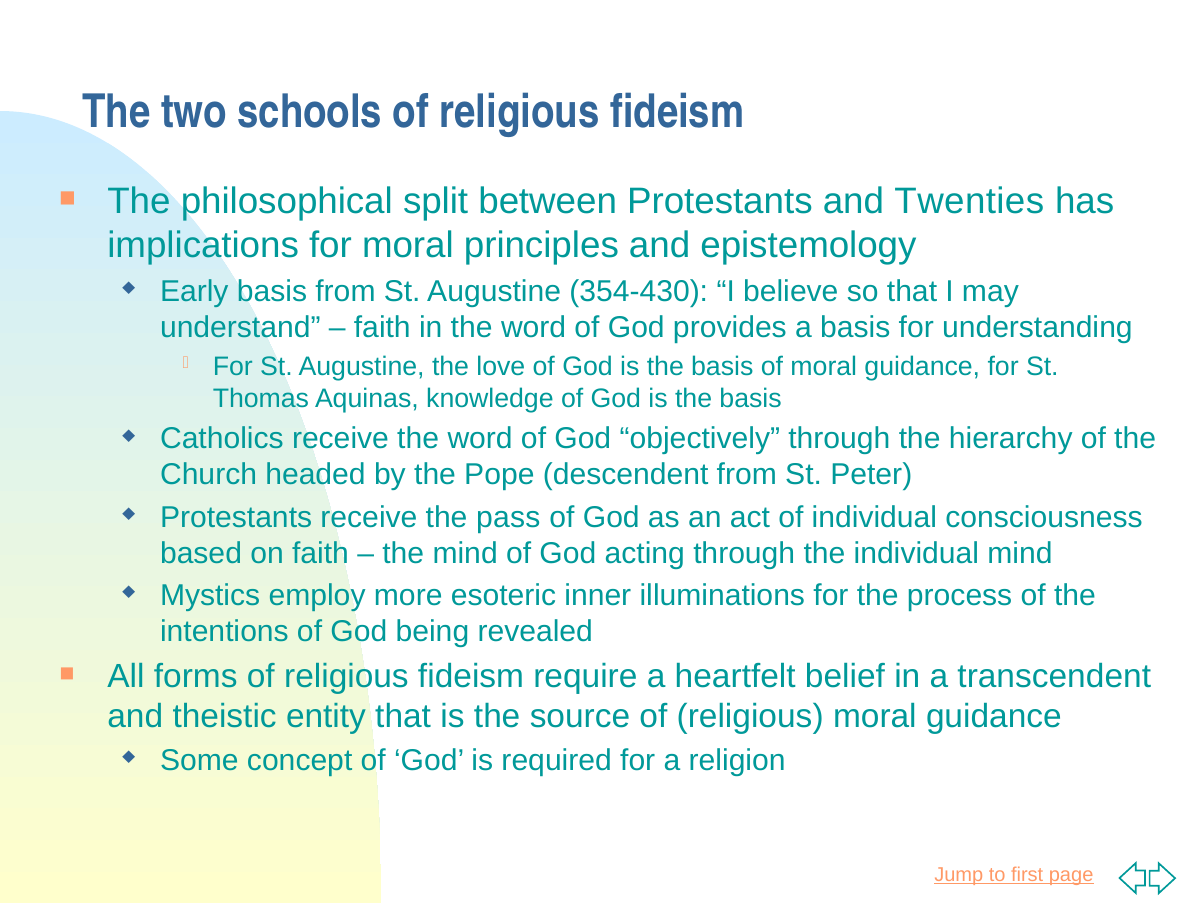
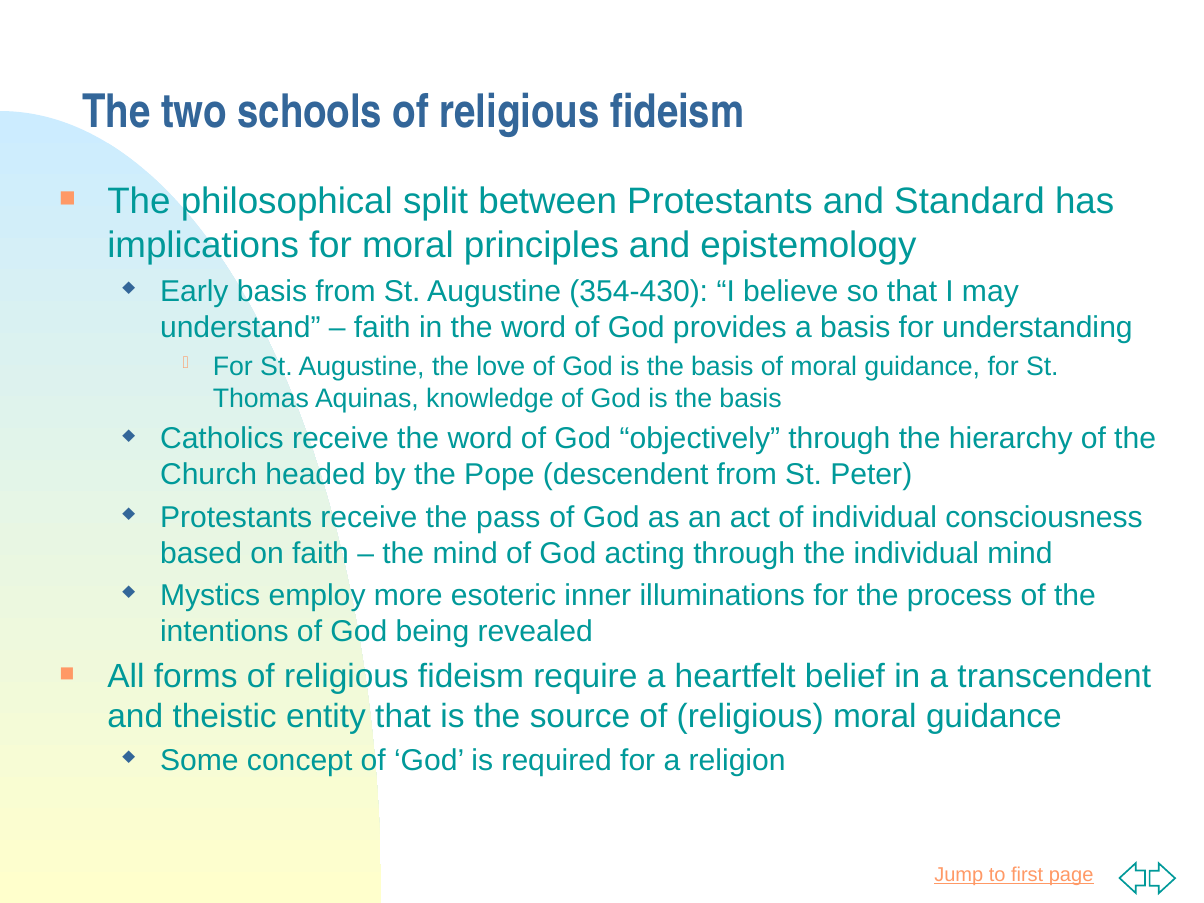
Twenties: Twenties -> Standard
